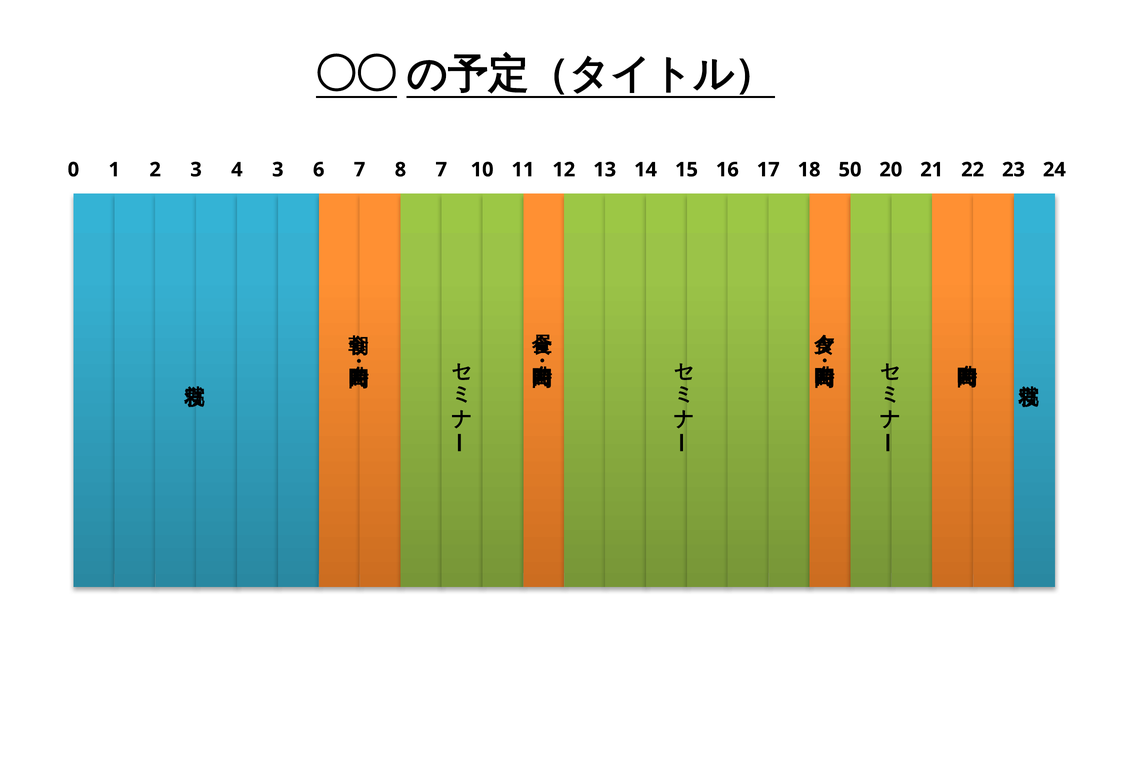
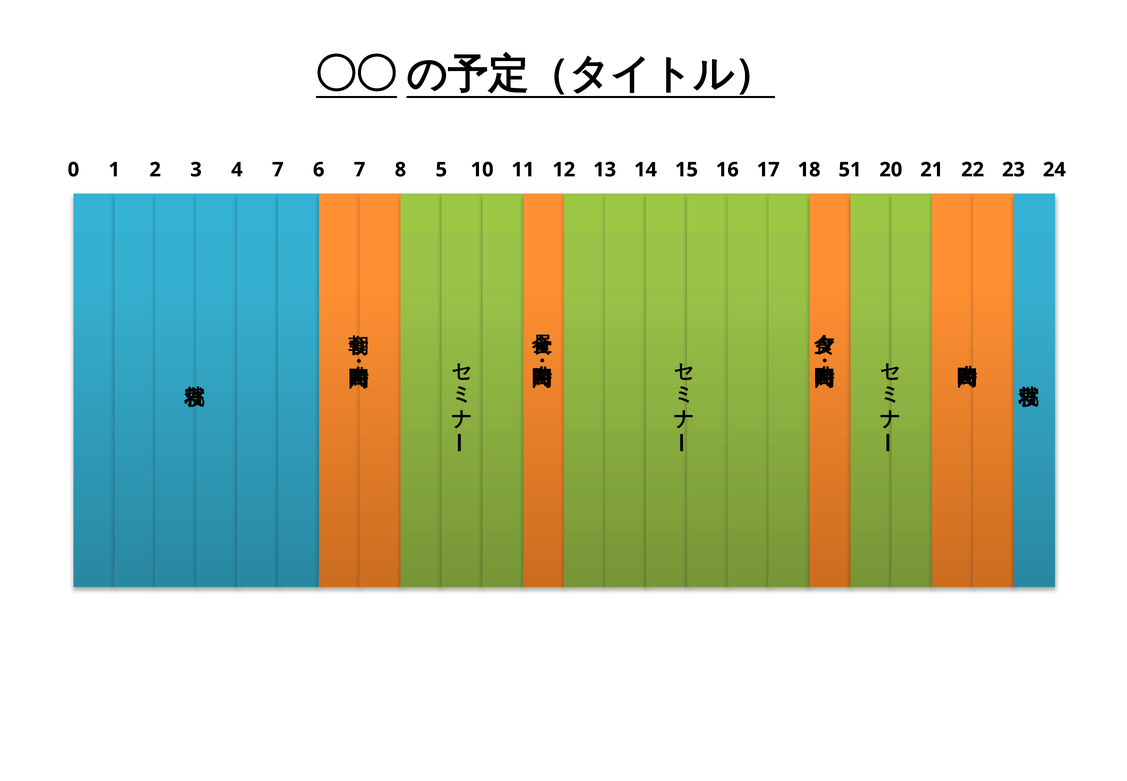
4 3: 3 -> 7
8 7: 7 -> 5
50: 50 -> 51
